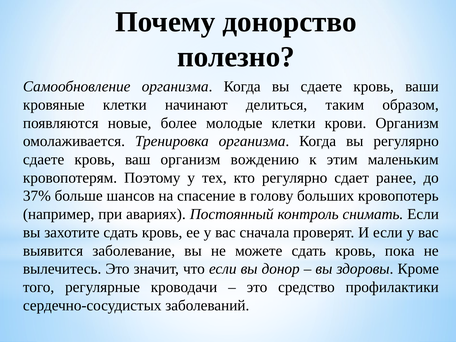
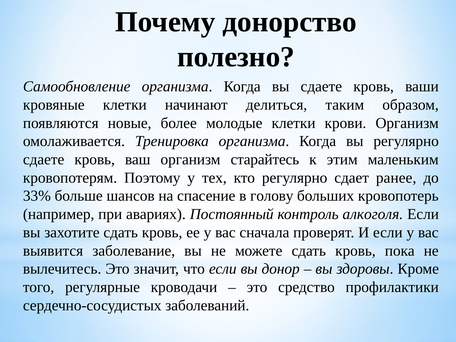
вождению: вождению -> старайтесь
37%: 37% -> 33%
снимать: снимать -> алкоголя
